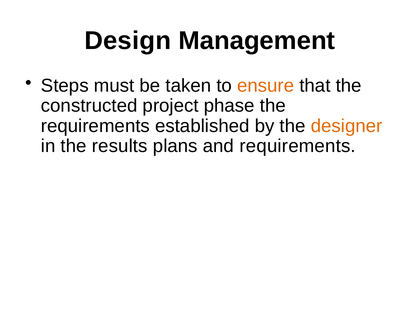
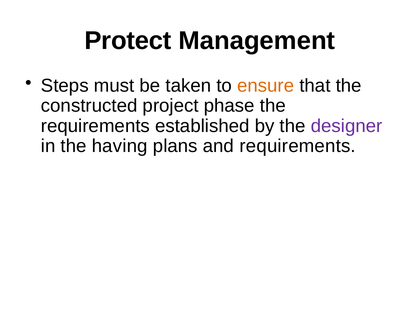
Design: Design -> Protect
designer colour: orange -> purple
results: results -> having
